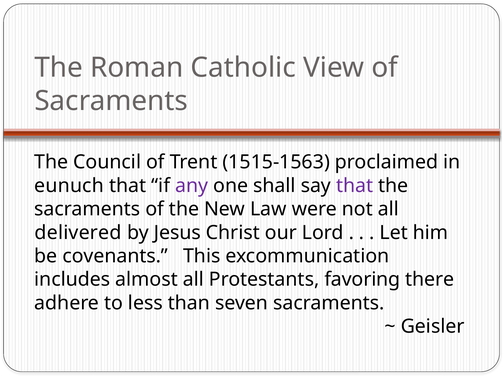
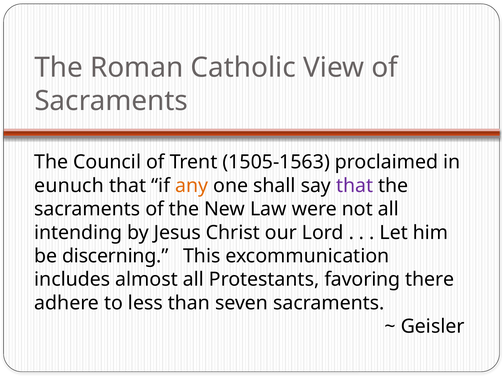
1515-1563: 1515-1563 -> 1505-1563
any colour: purple -> orange
delivered: delivered -> intending
covenants: covenants -> discerning
